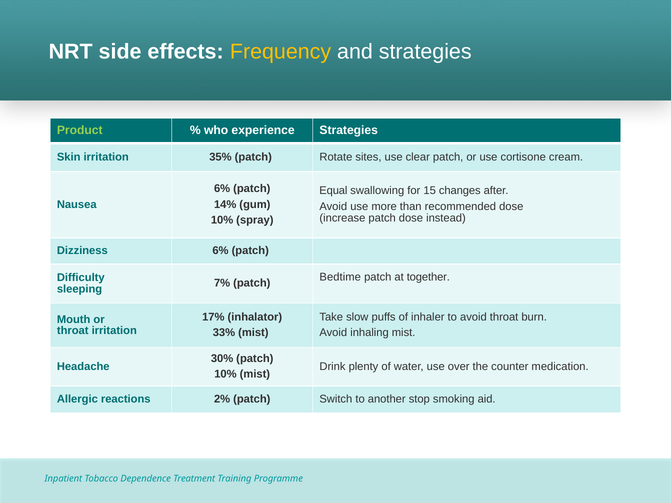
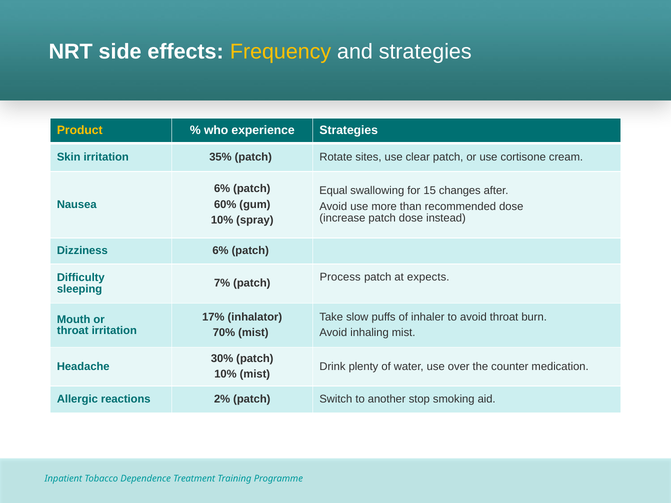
Product colour: light green -> yellow
14%: 14% -> 60%
Bedtime: Bedtime -> Process
together: together -> expects
33%: 33% -> 70%
